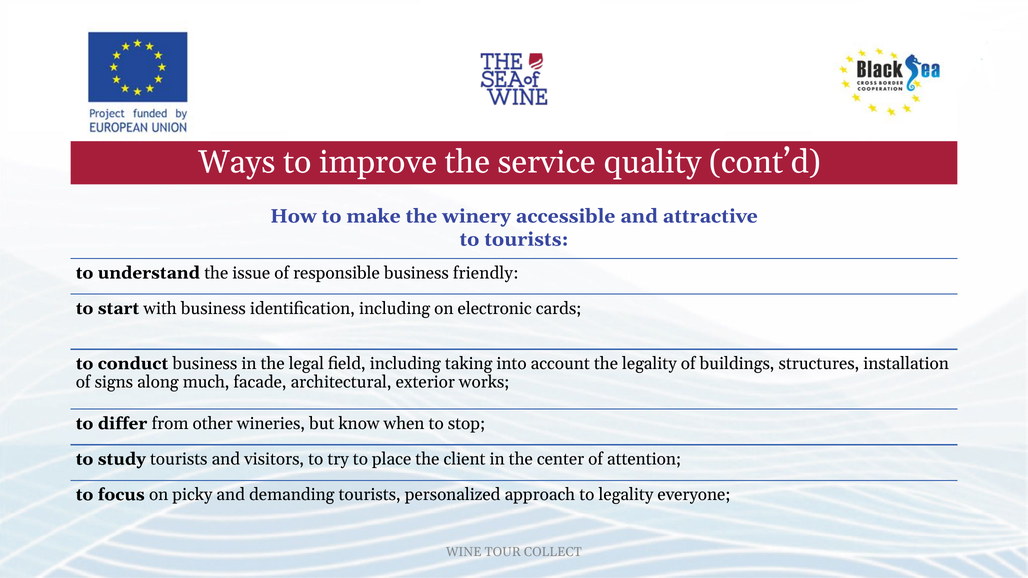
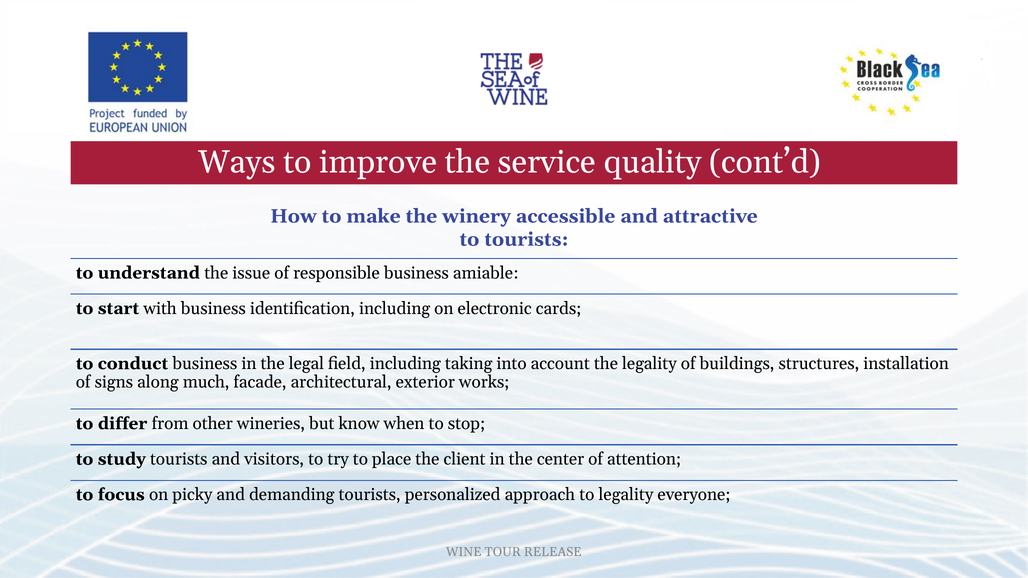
friendly: friendly -> amiable
COLLECT: COLLECT -> RELEASE
